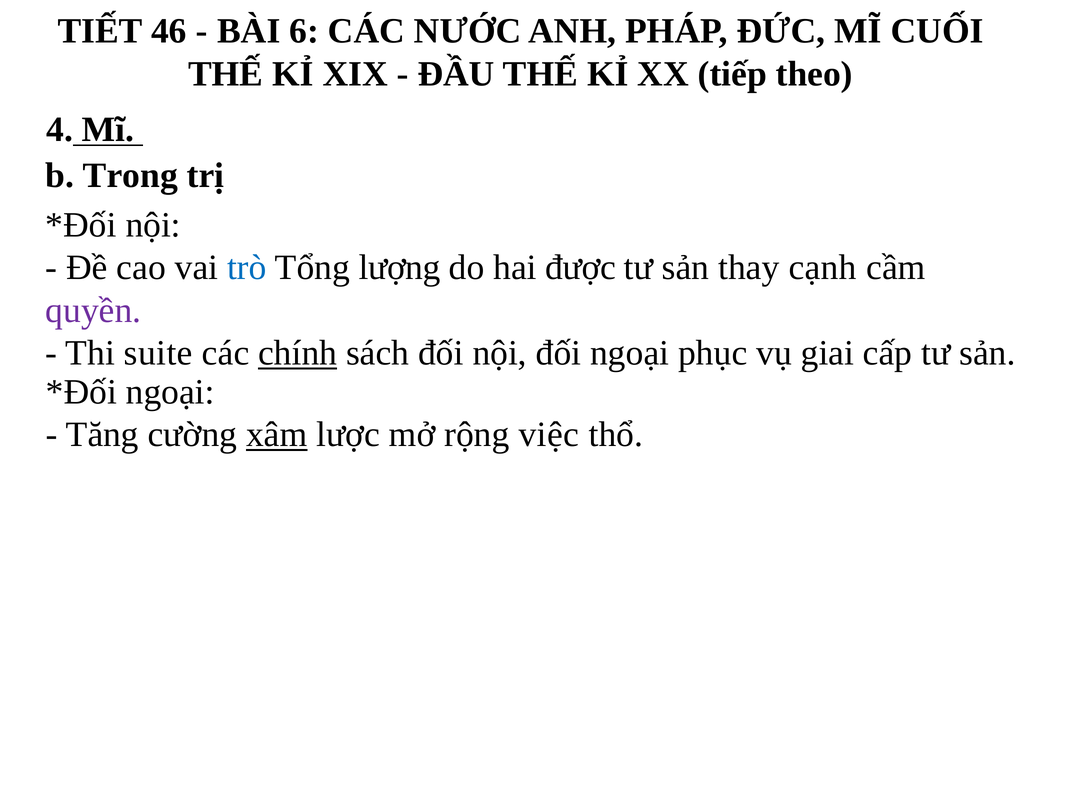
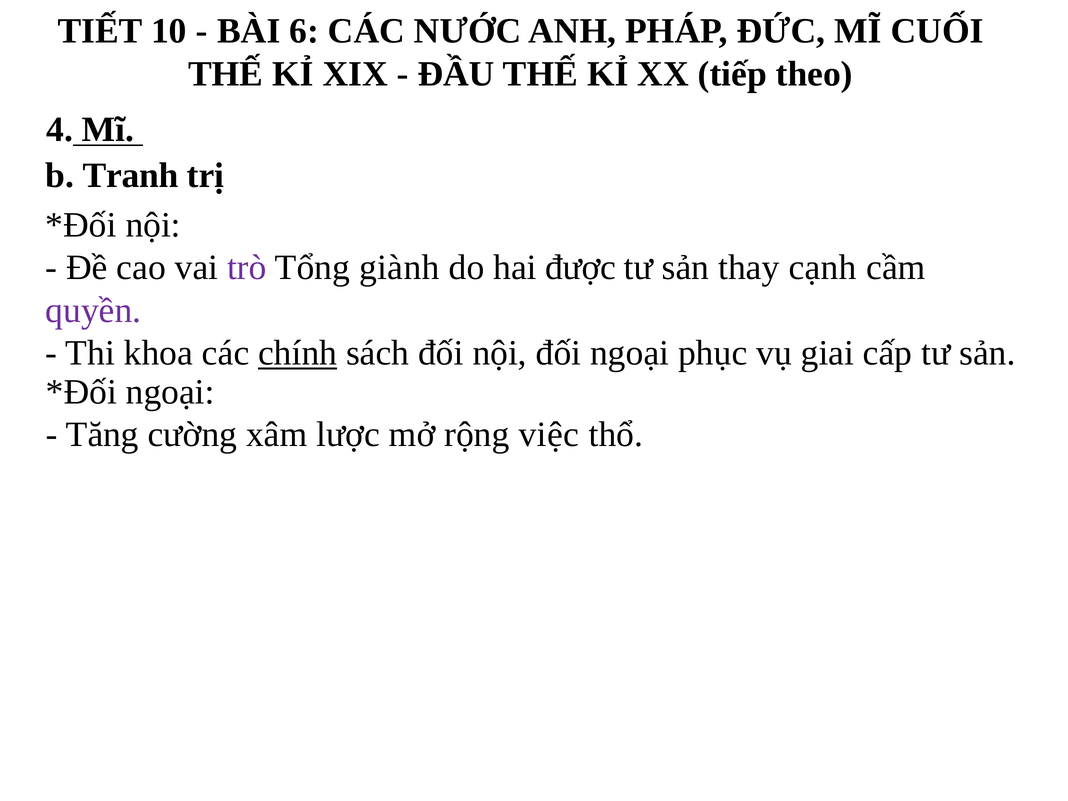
46: 46 -> 10
Trong: Trong -> Tranh
trò colour: blue -> purple
lượng: lượng -> giành
suite: suite -> khoa
xâm underline: present -> none
